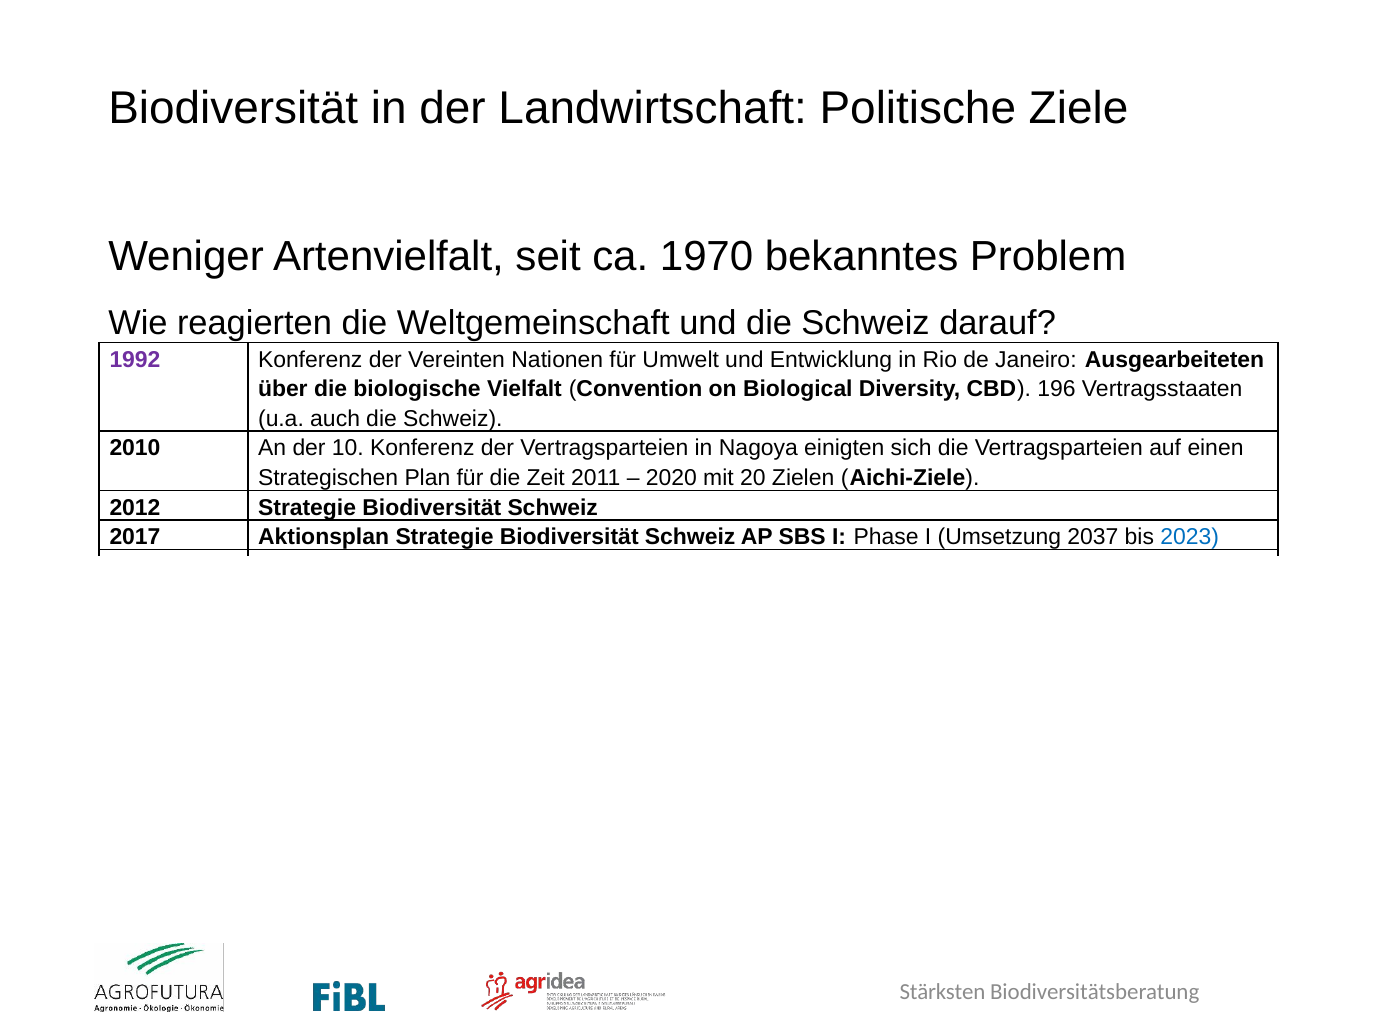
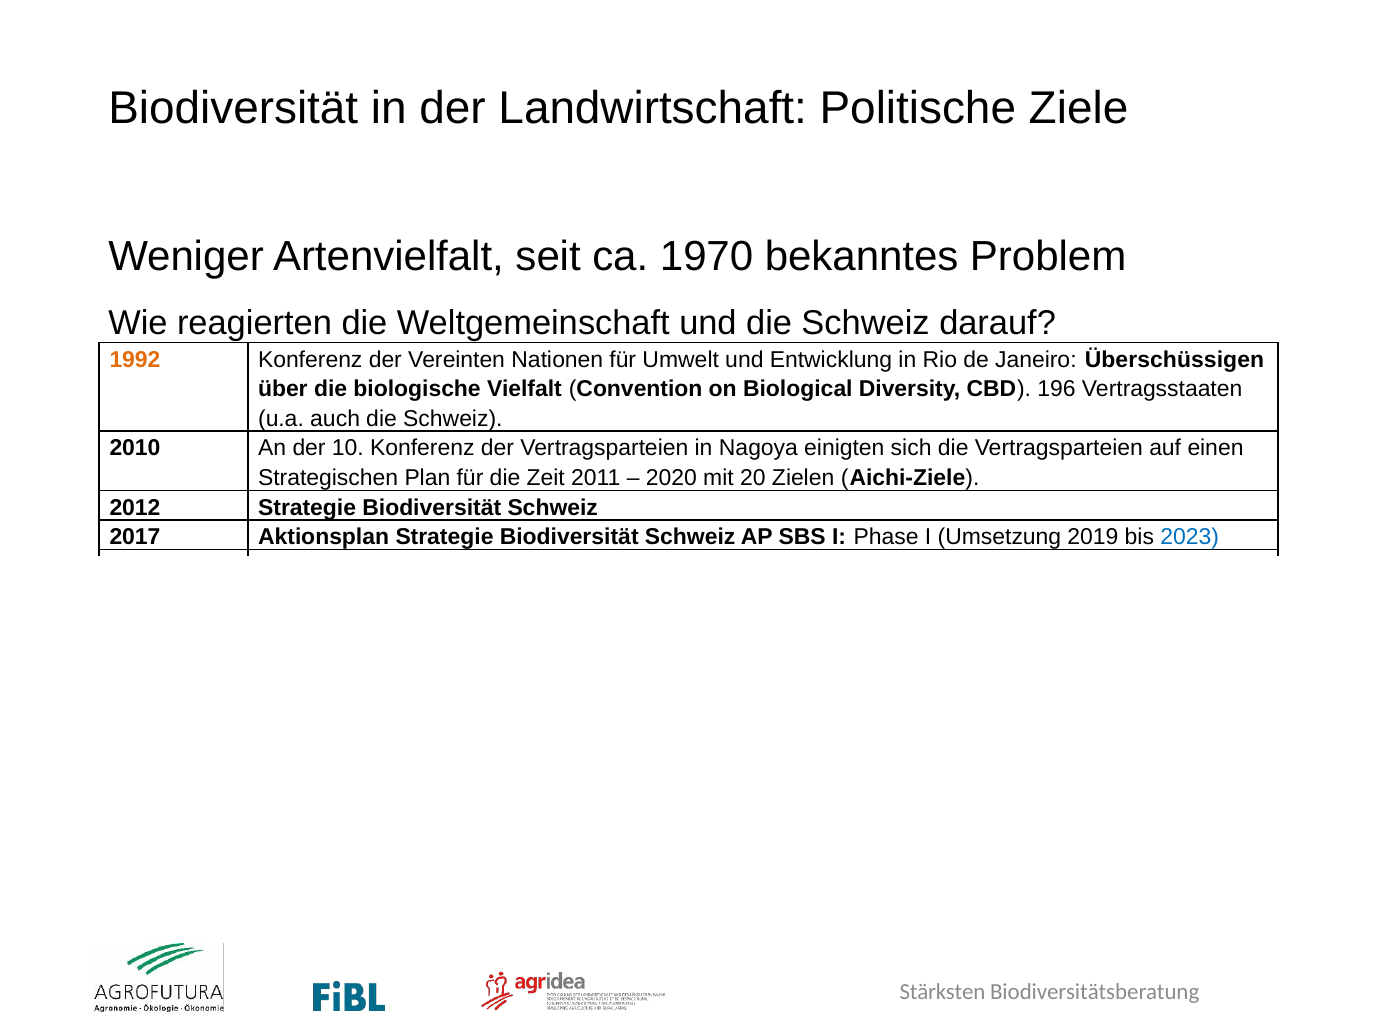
1992 colour: purple -> orange
Janeiro Ausgearbeiteten: Ausgearbeiteten -> Überschüssigen
2037: 2037 -> 2019
